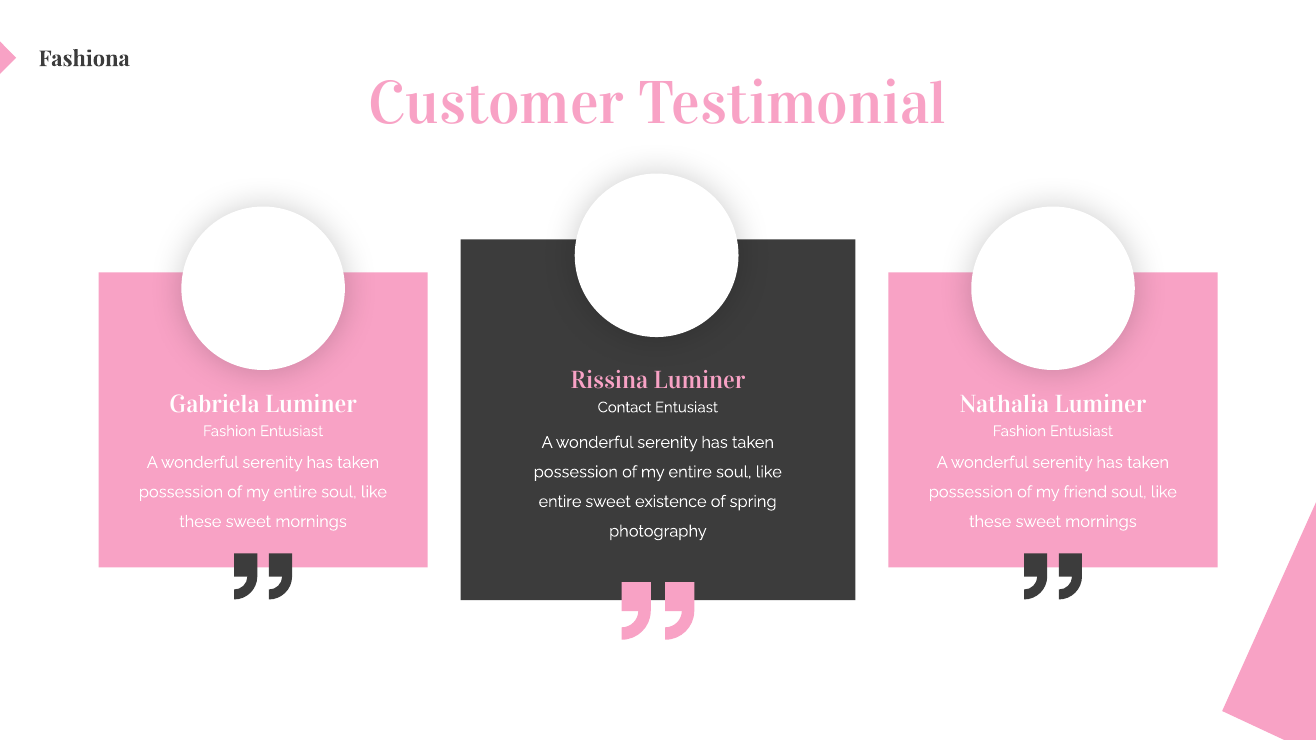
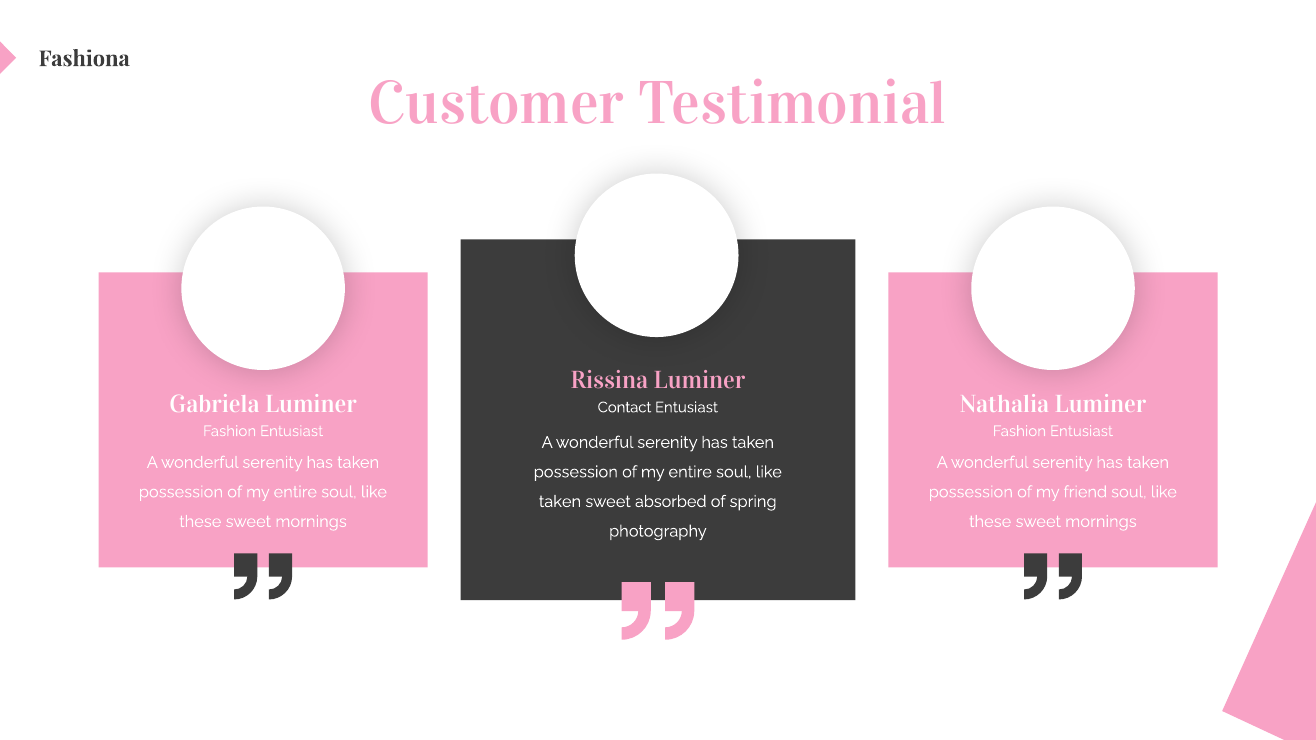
entire at (560, 502): entire -> taken
existence: existence -> absorbed
